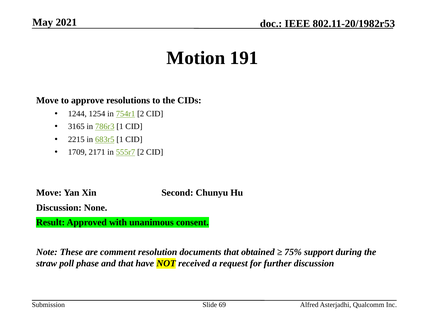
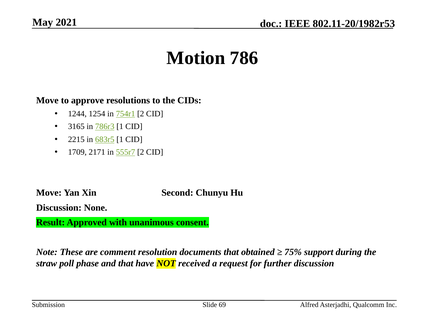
191: 191 -> 786
